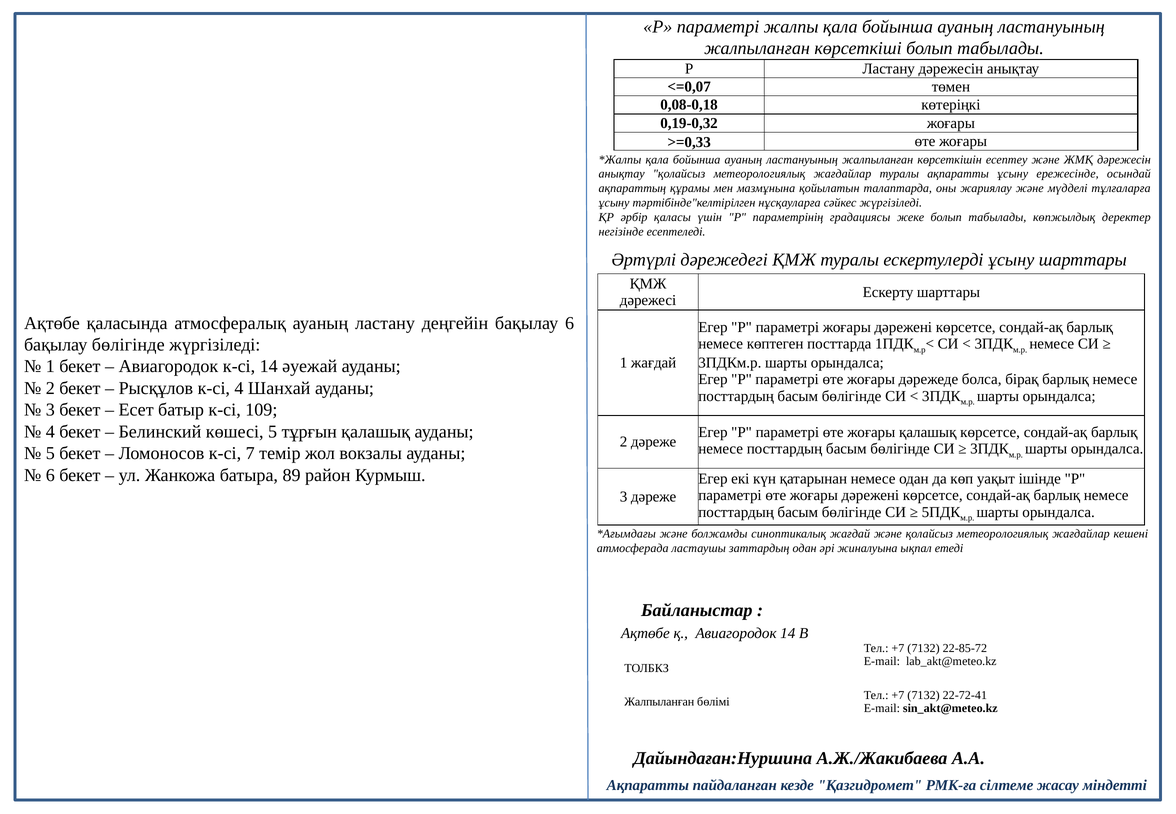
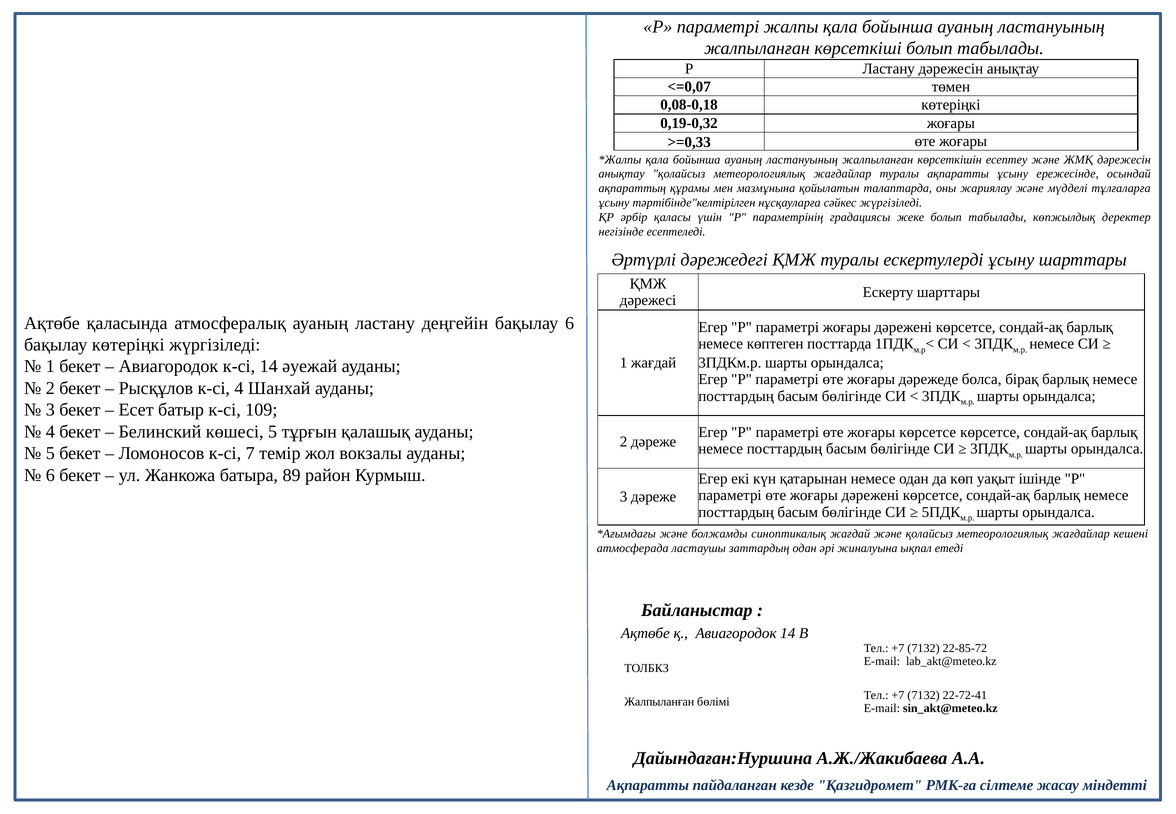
бақылау бөлігінде: бөлігінде -> көтеріңкі
жоғары қалашық: қалашық -> көрсетсе
